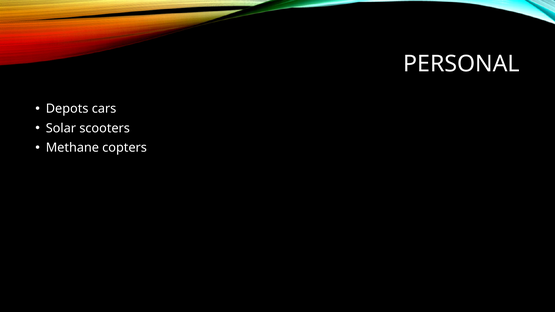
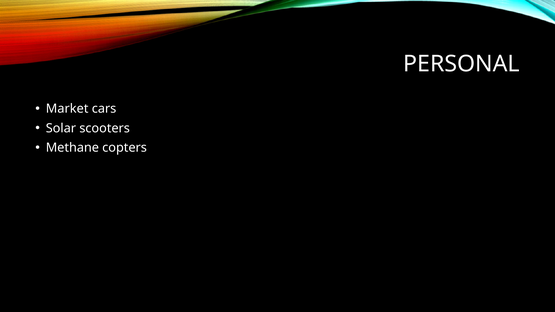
Depots: Depots -> Market
